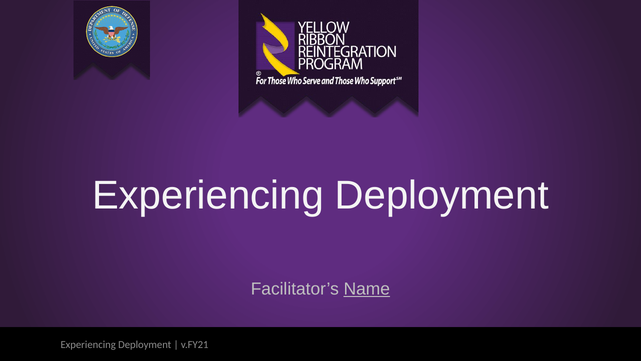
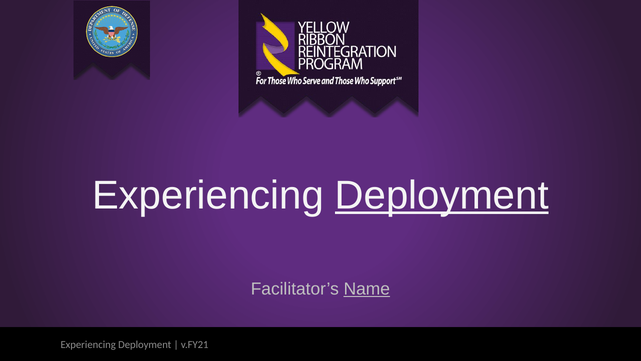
Deployment at (442, 195) underline: none -> present
